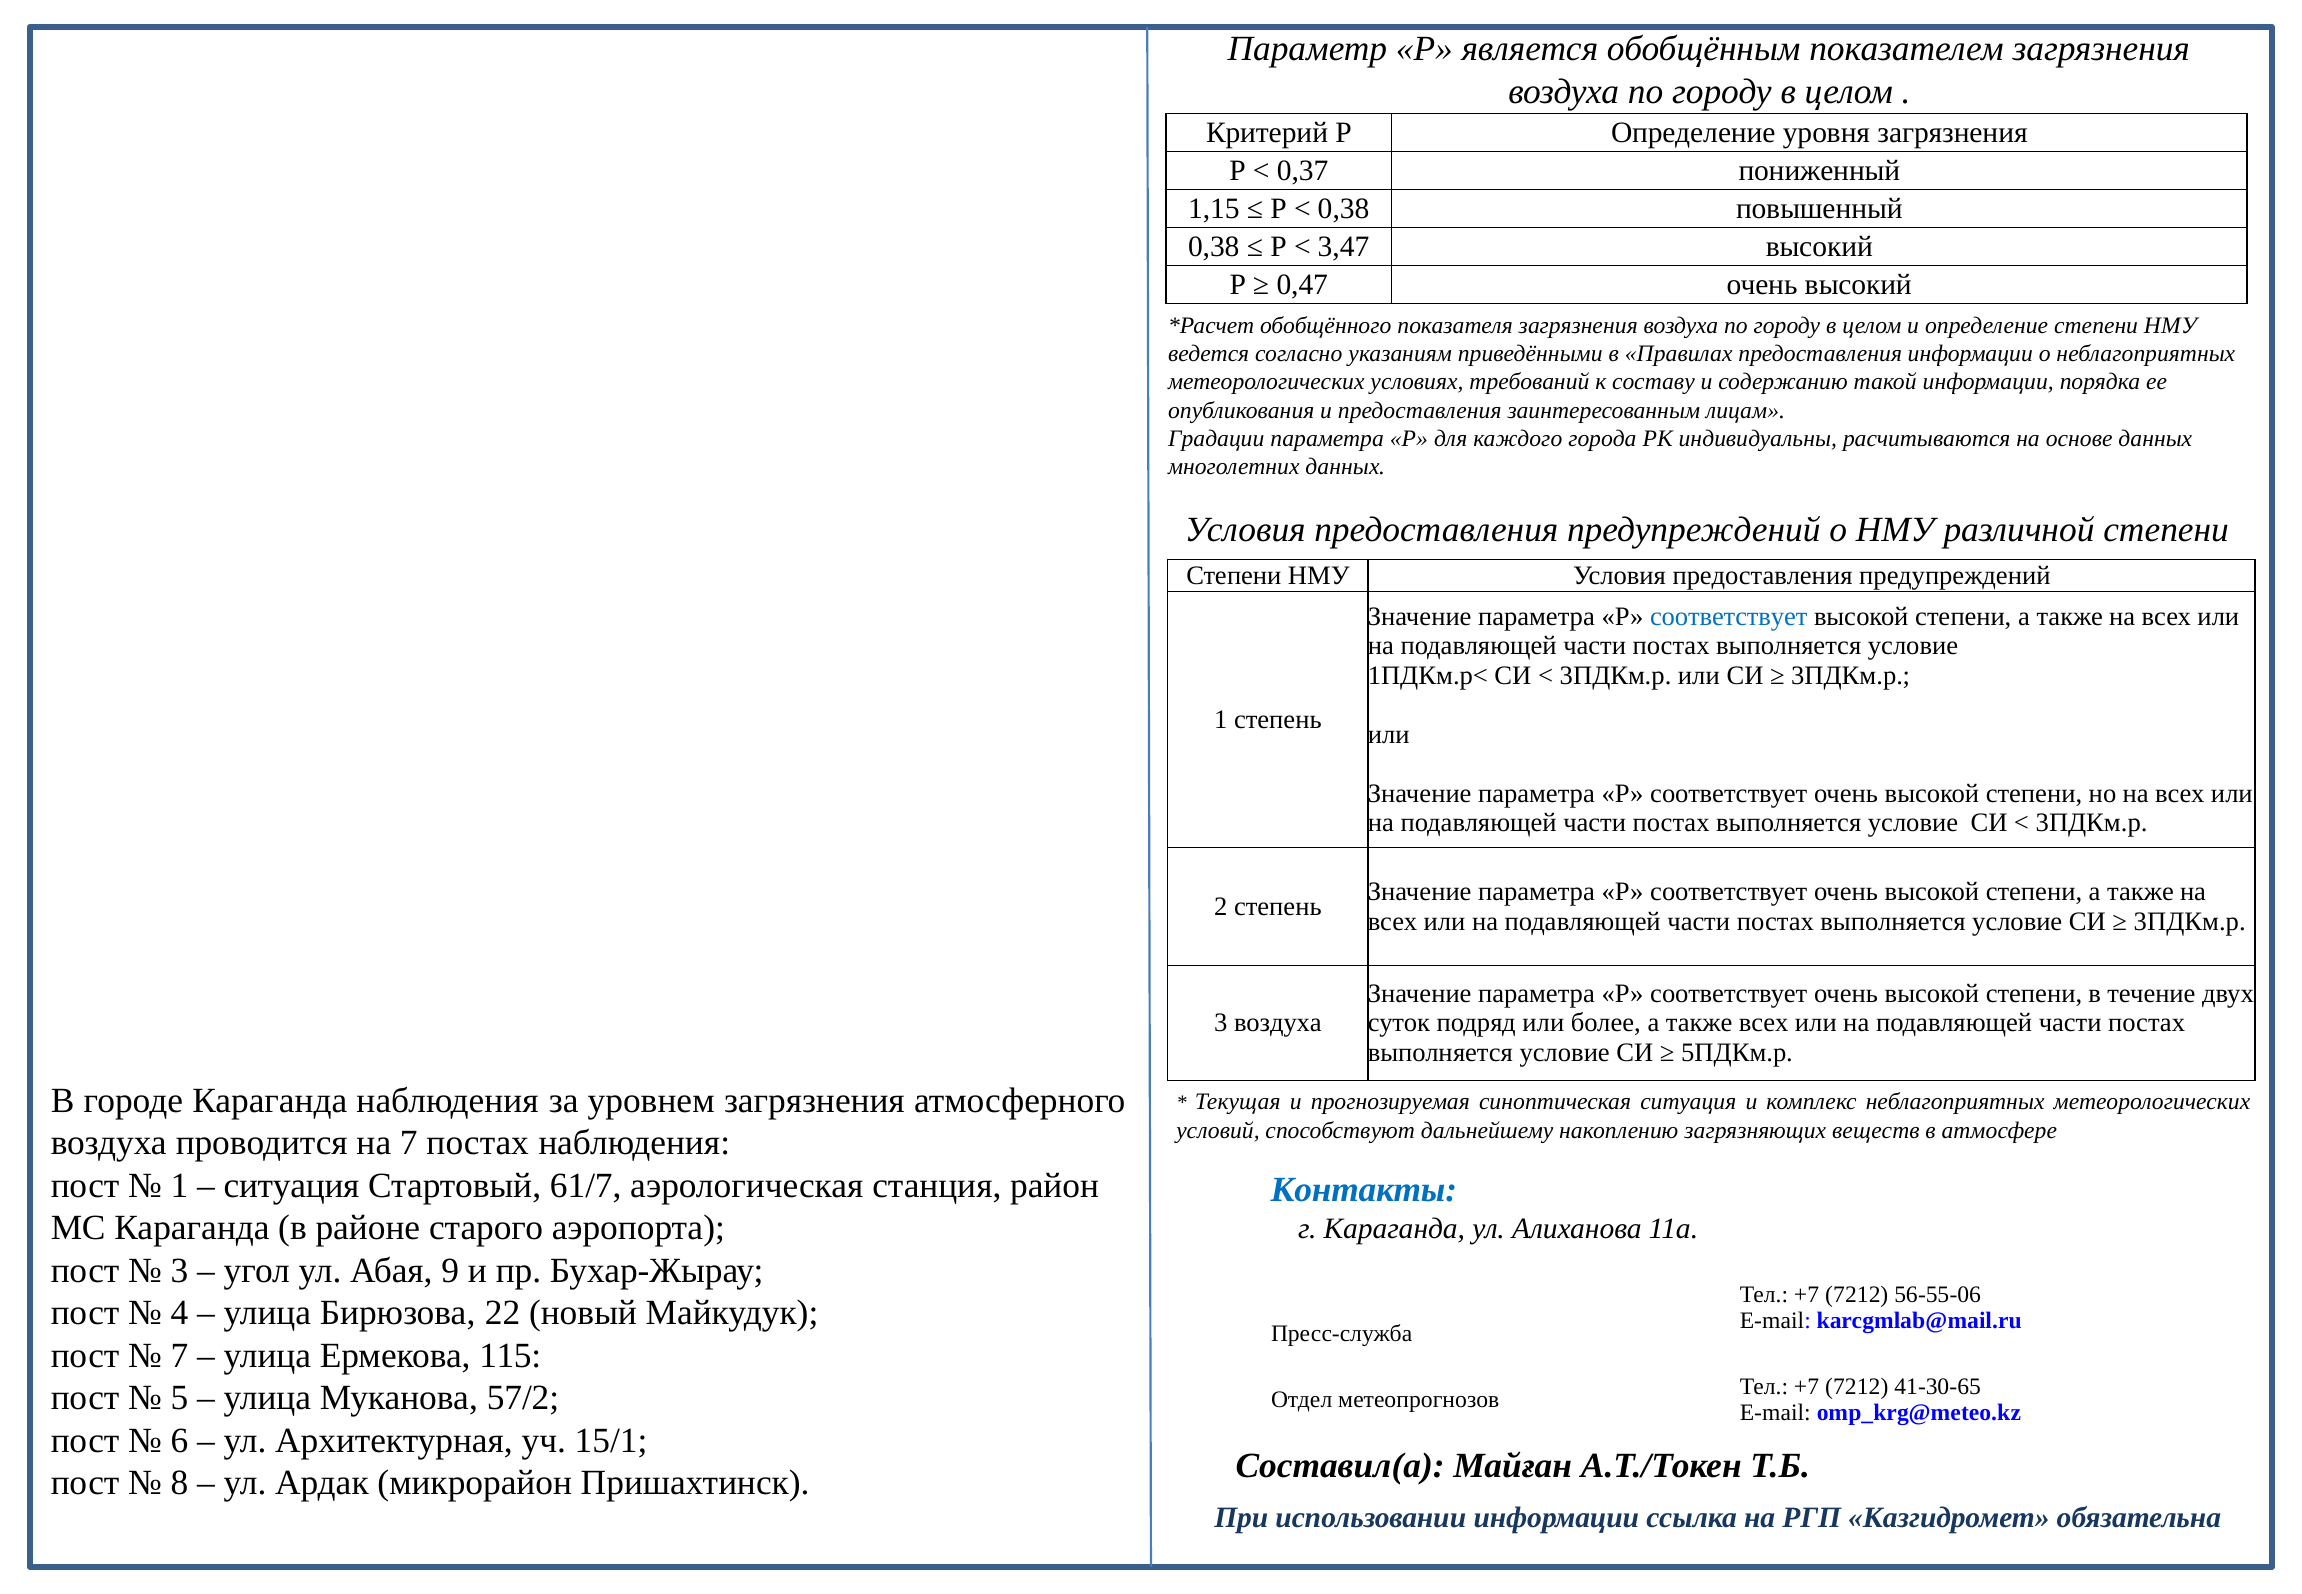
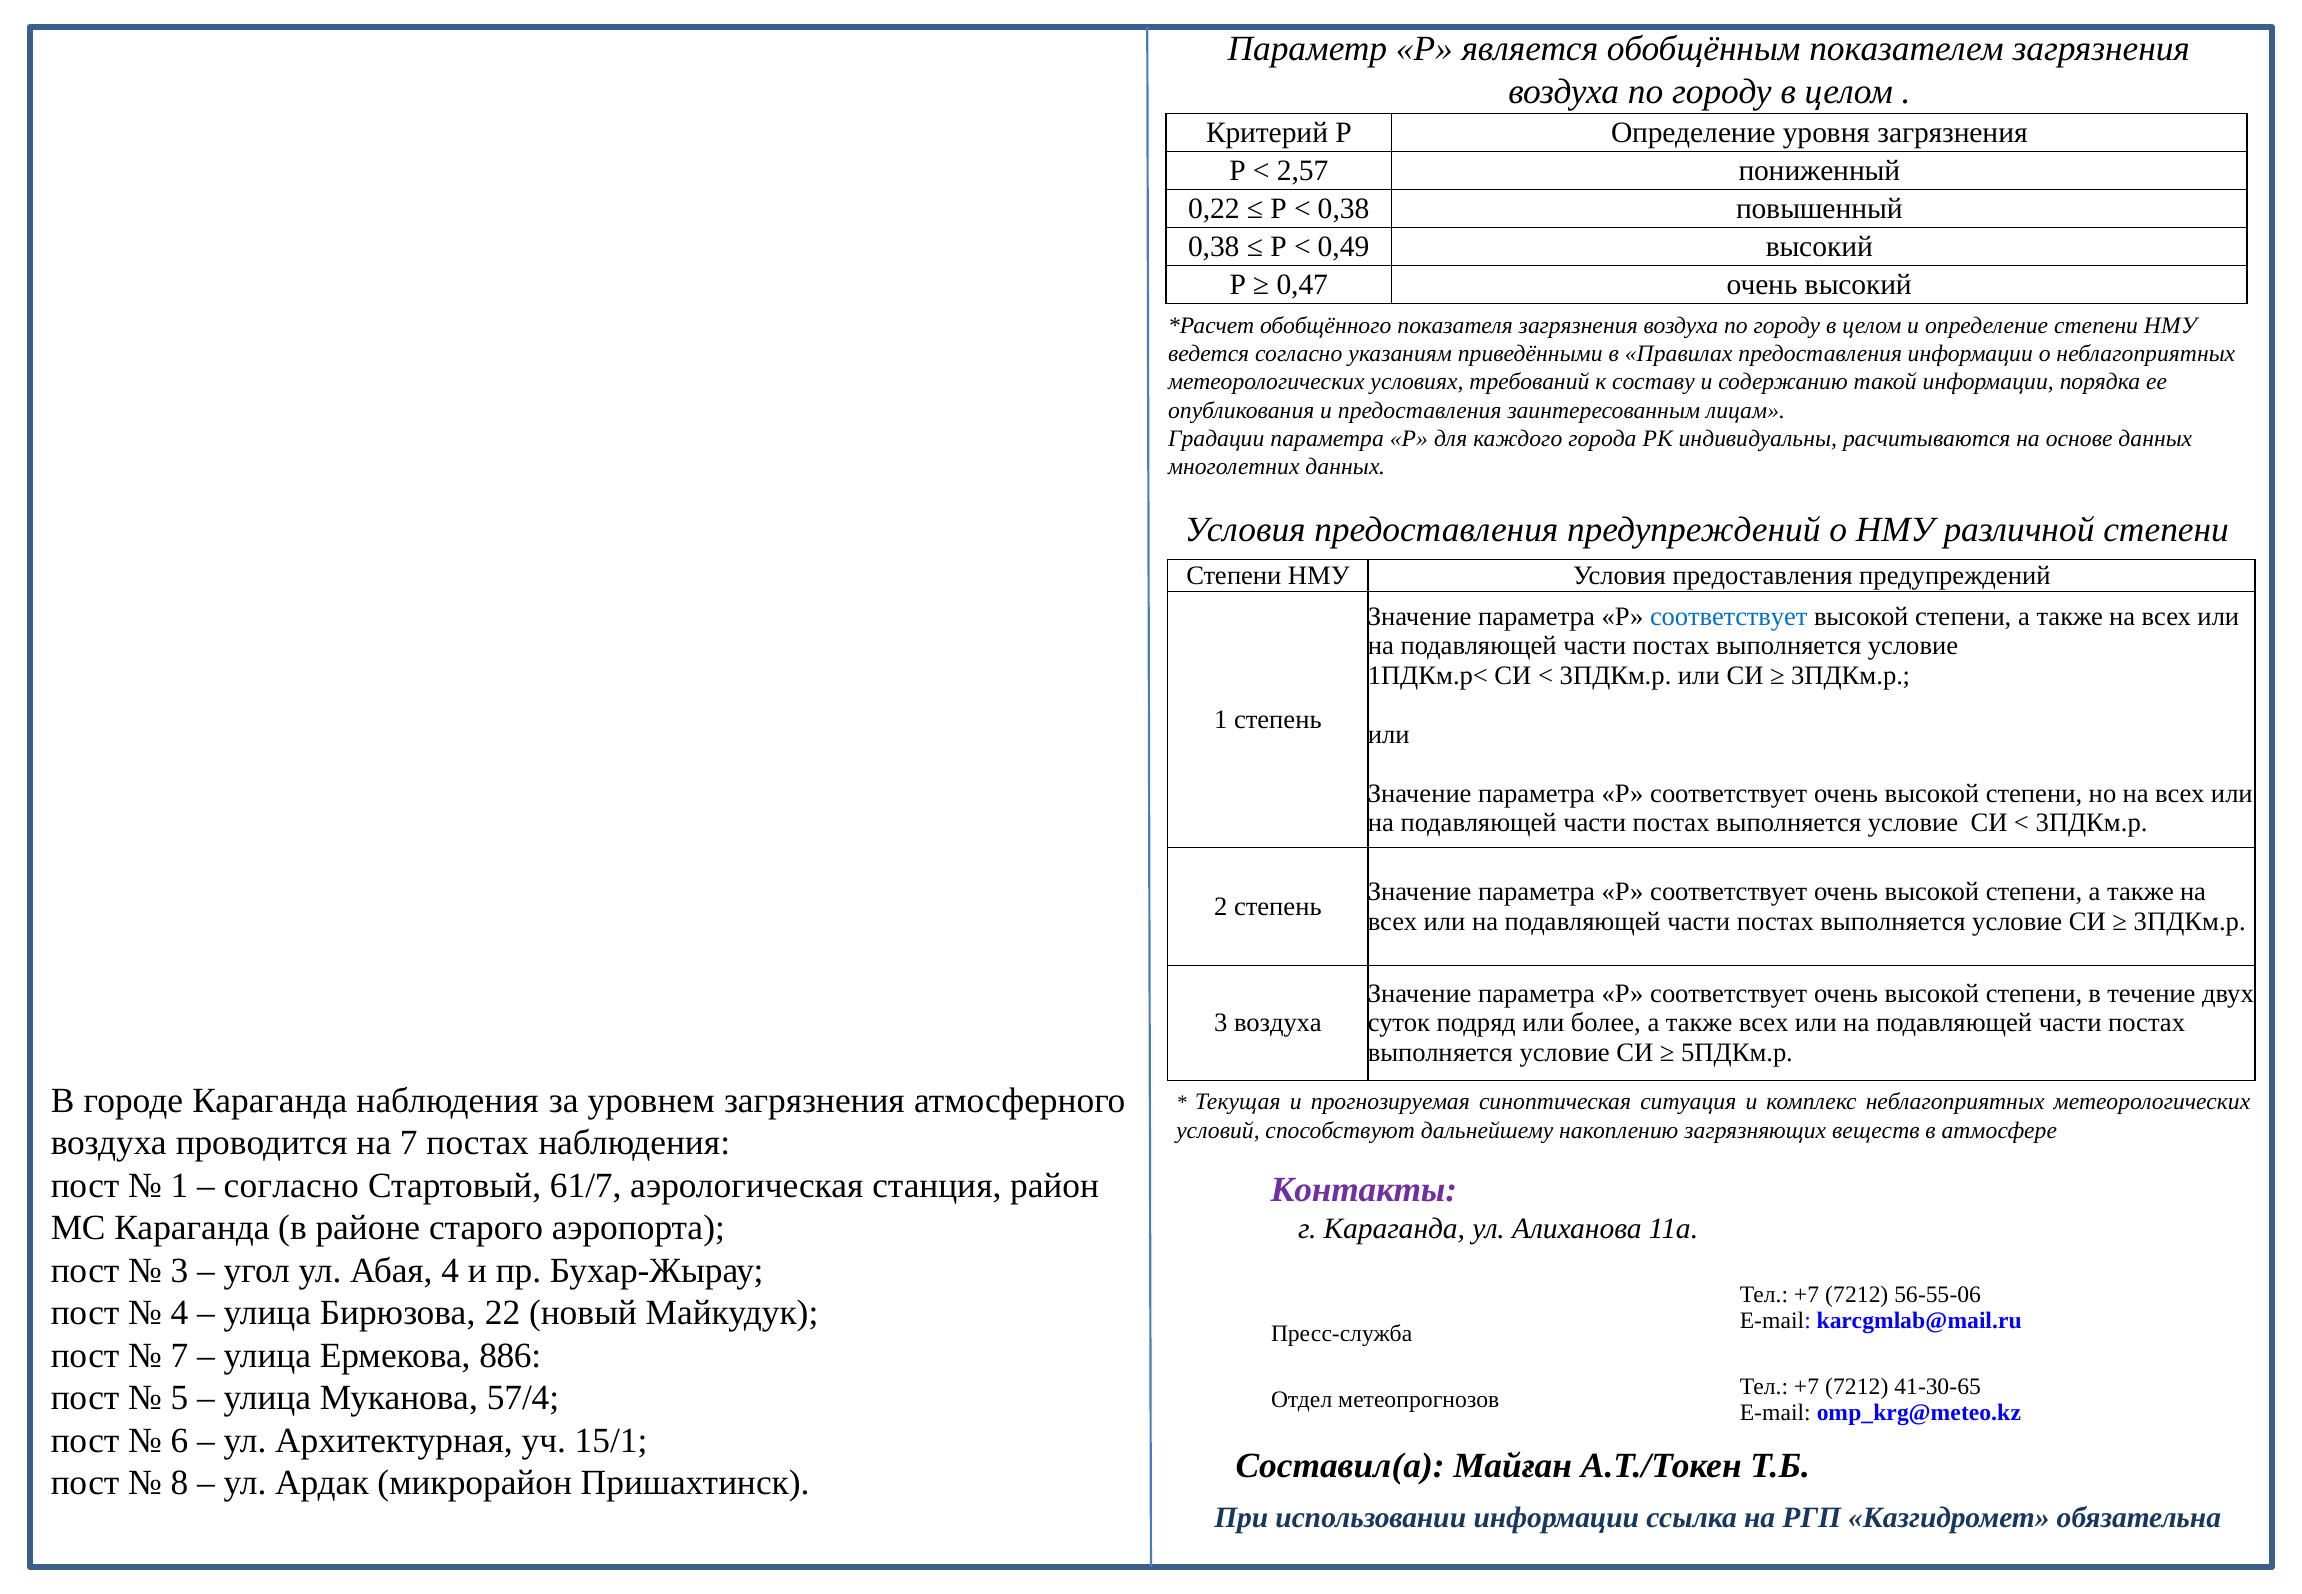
0,37: 0,37 -> 2,57
1,15: 1,15 -> 0,22
3,47: 3,47 -> 0,49
ситуация at (292, 1185): ситуация -> согласно
Контакты colour: blue -> purple
Абая 9: 9 -> 4
115: 115 -> 886
57/2: 57/2 -> 57/4
